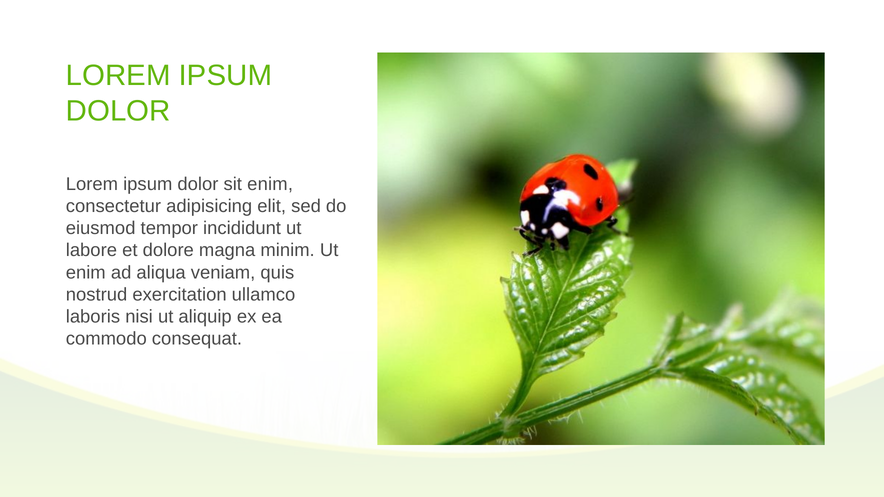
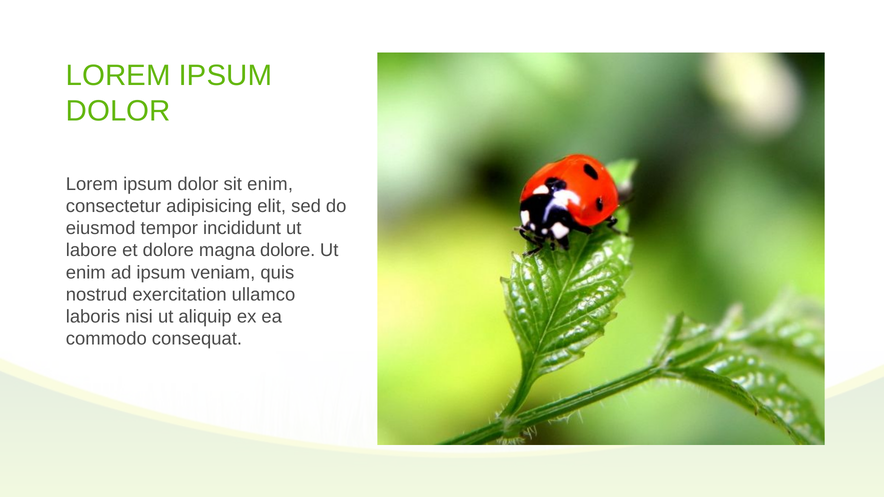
magna minim: minim -> dolore
ad aliqua: aliqua -> ipsum
